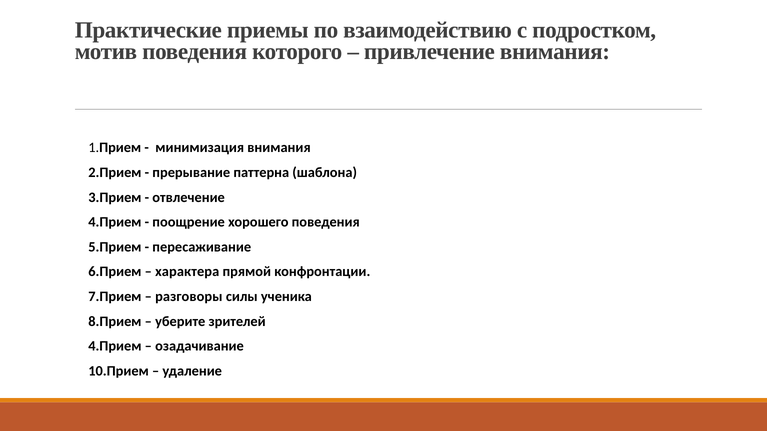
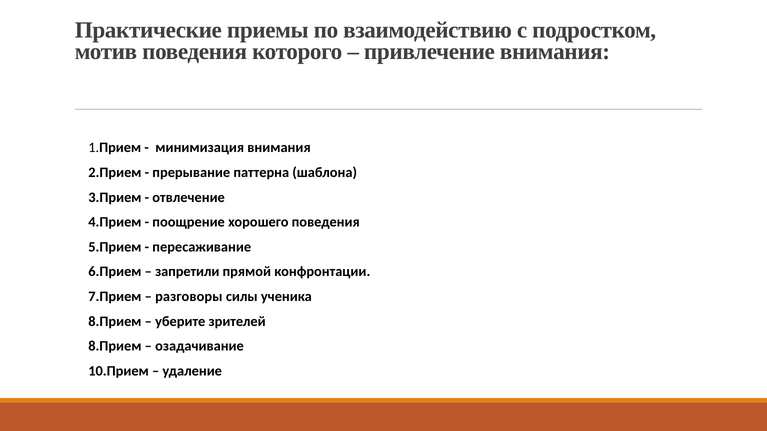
характера: характера -> запретили
4.Прием at (115, 347): 4.Прием -> 8.Прием
